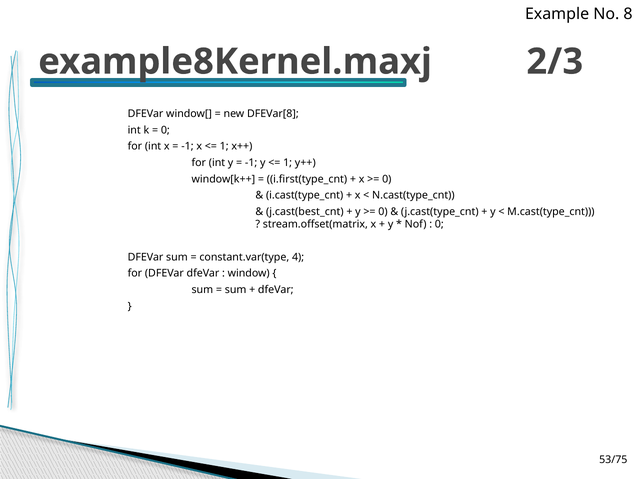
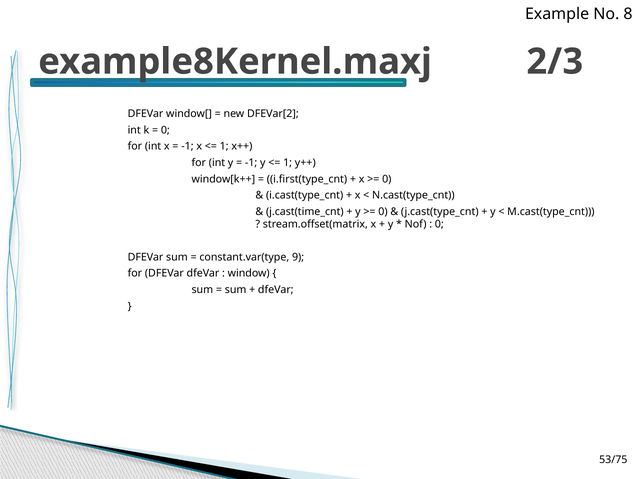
DFEVar[8: DFEVar[8 -> DFEVar[2
j.cast(best_cnt: j.cast(best_cnt -> j.cast(time_cnt
4: 4 -> 9
